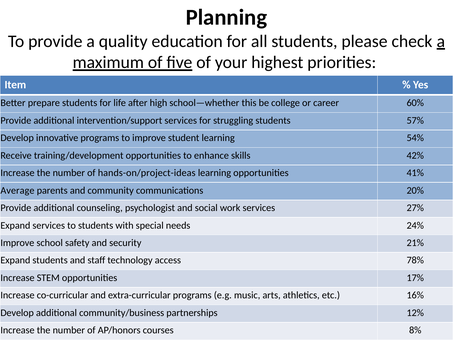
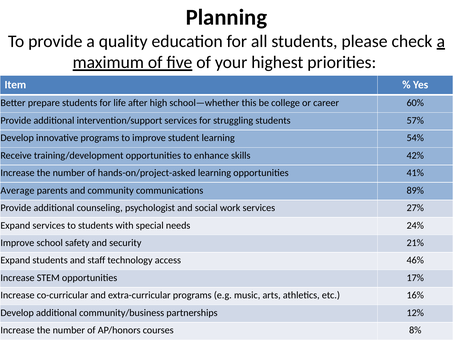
hands-on/project-ideas: hands-on/project-ideas -> hands-on/project-asked
20%: 20% -> 89%
78%: 78% -> 46%
